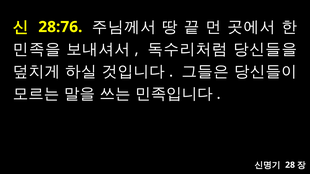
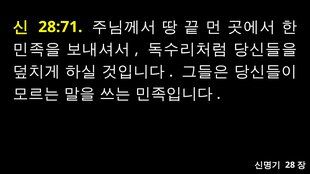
28:76: 28:76 -> 28:71
